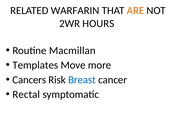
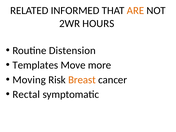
WARFARIN: WARFARIN -> INFORMED
Macmillan: Macmillan -> Distension
Cancers: Cancers -> Moving
Breast colour: blue -> orange
